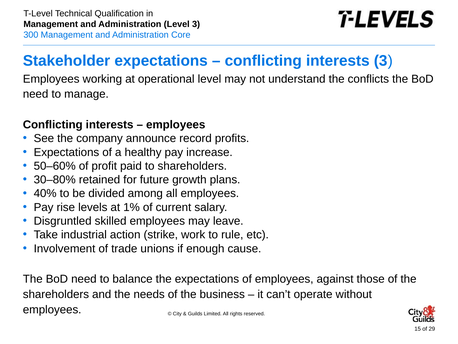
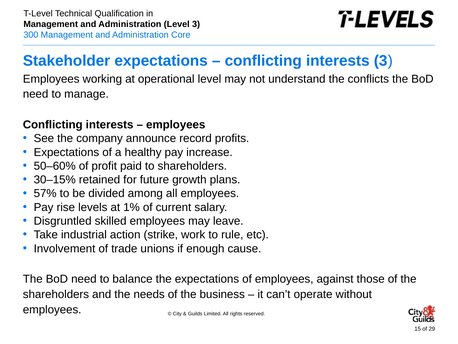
30–80%: 30–80% -> 30–15%
40%: 40% -> 57%
